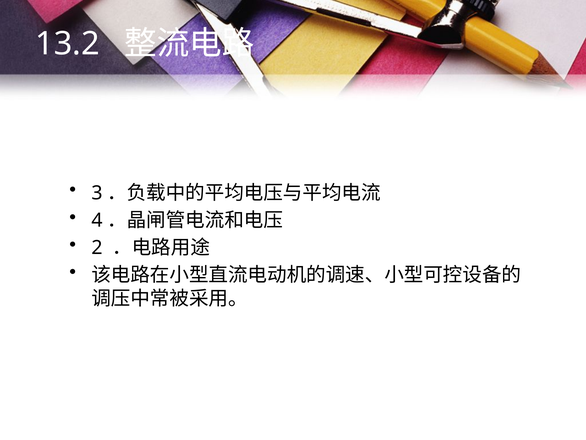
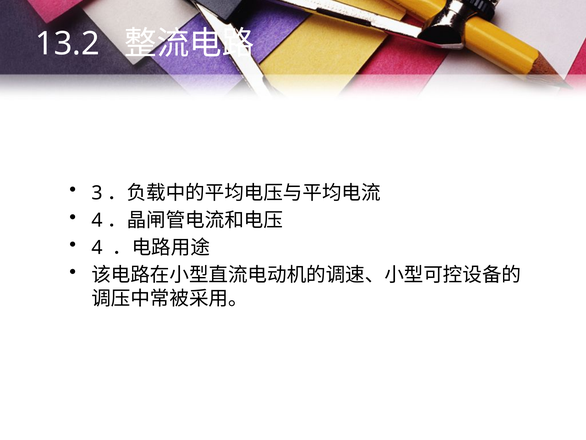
2 at (97, 248): 2 -> 4
